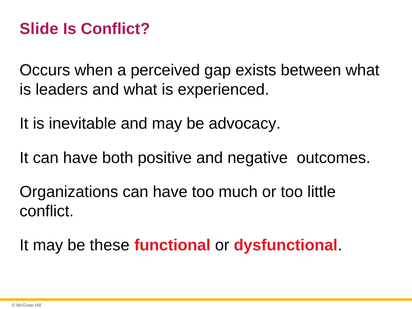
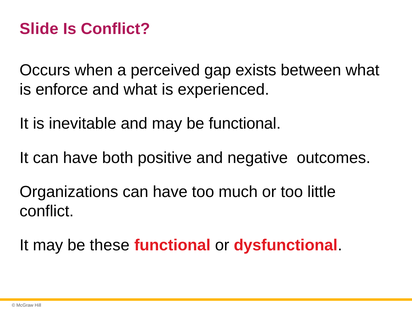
leaders: leaders -> enforce
be advocacy: advocacy -> functional
